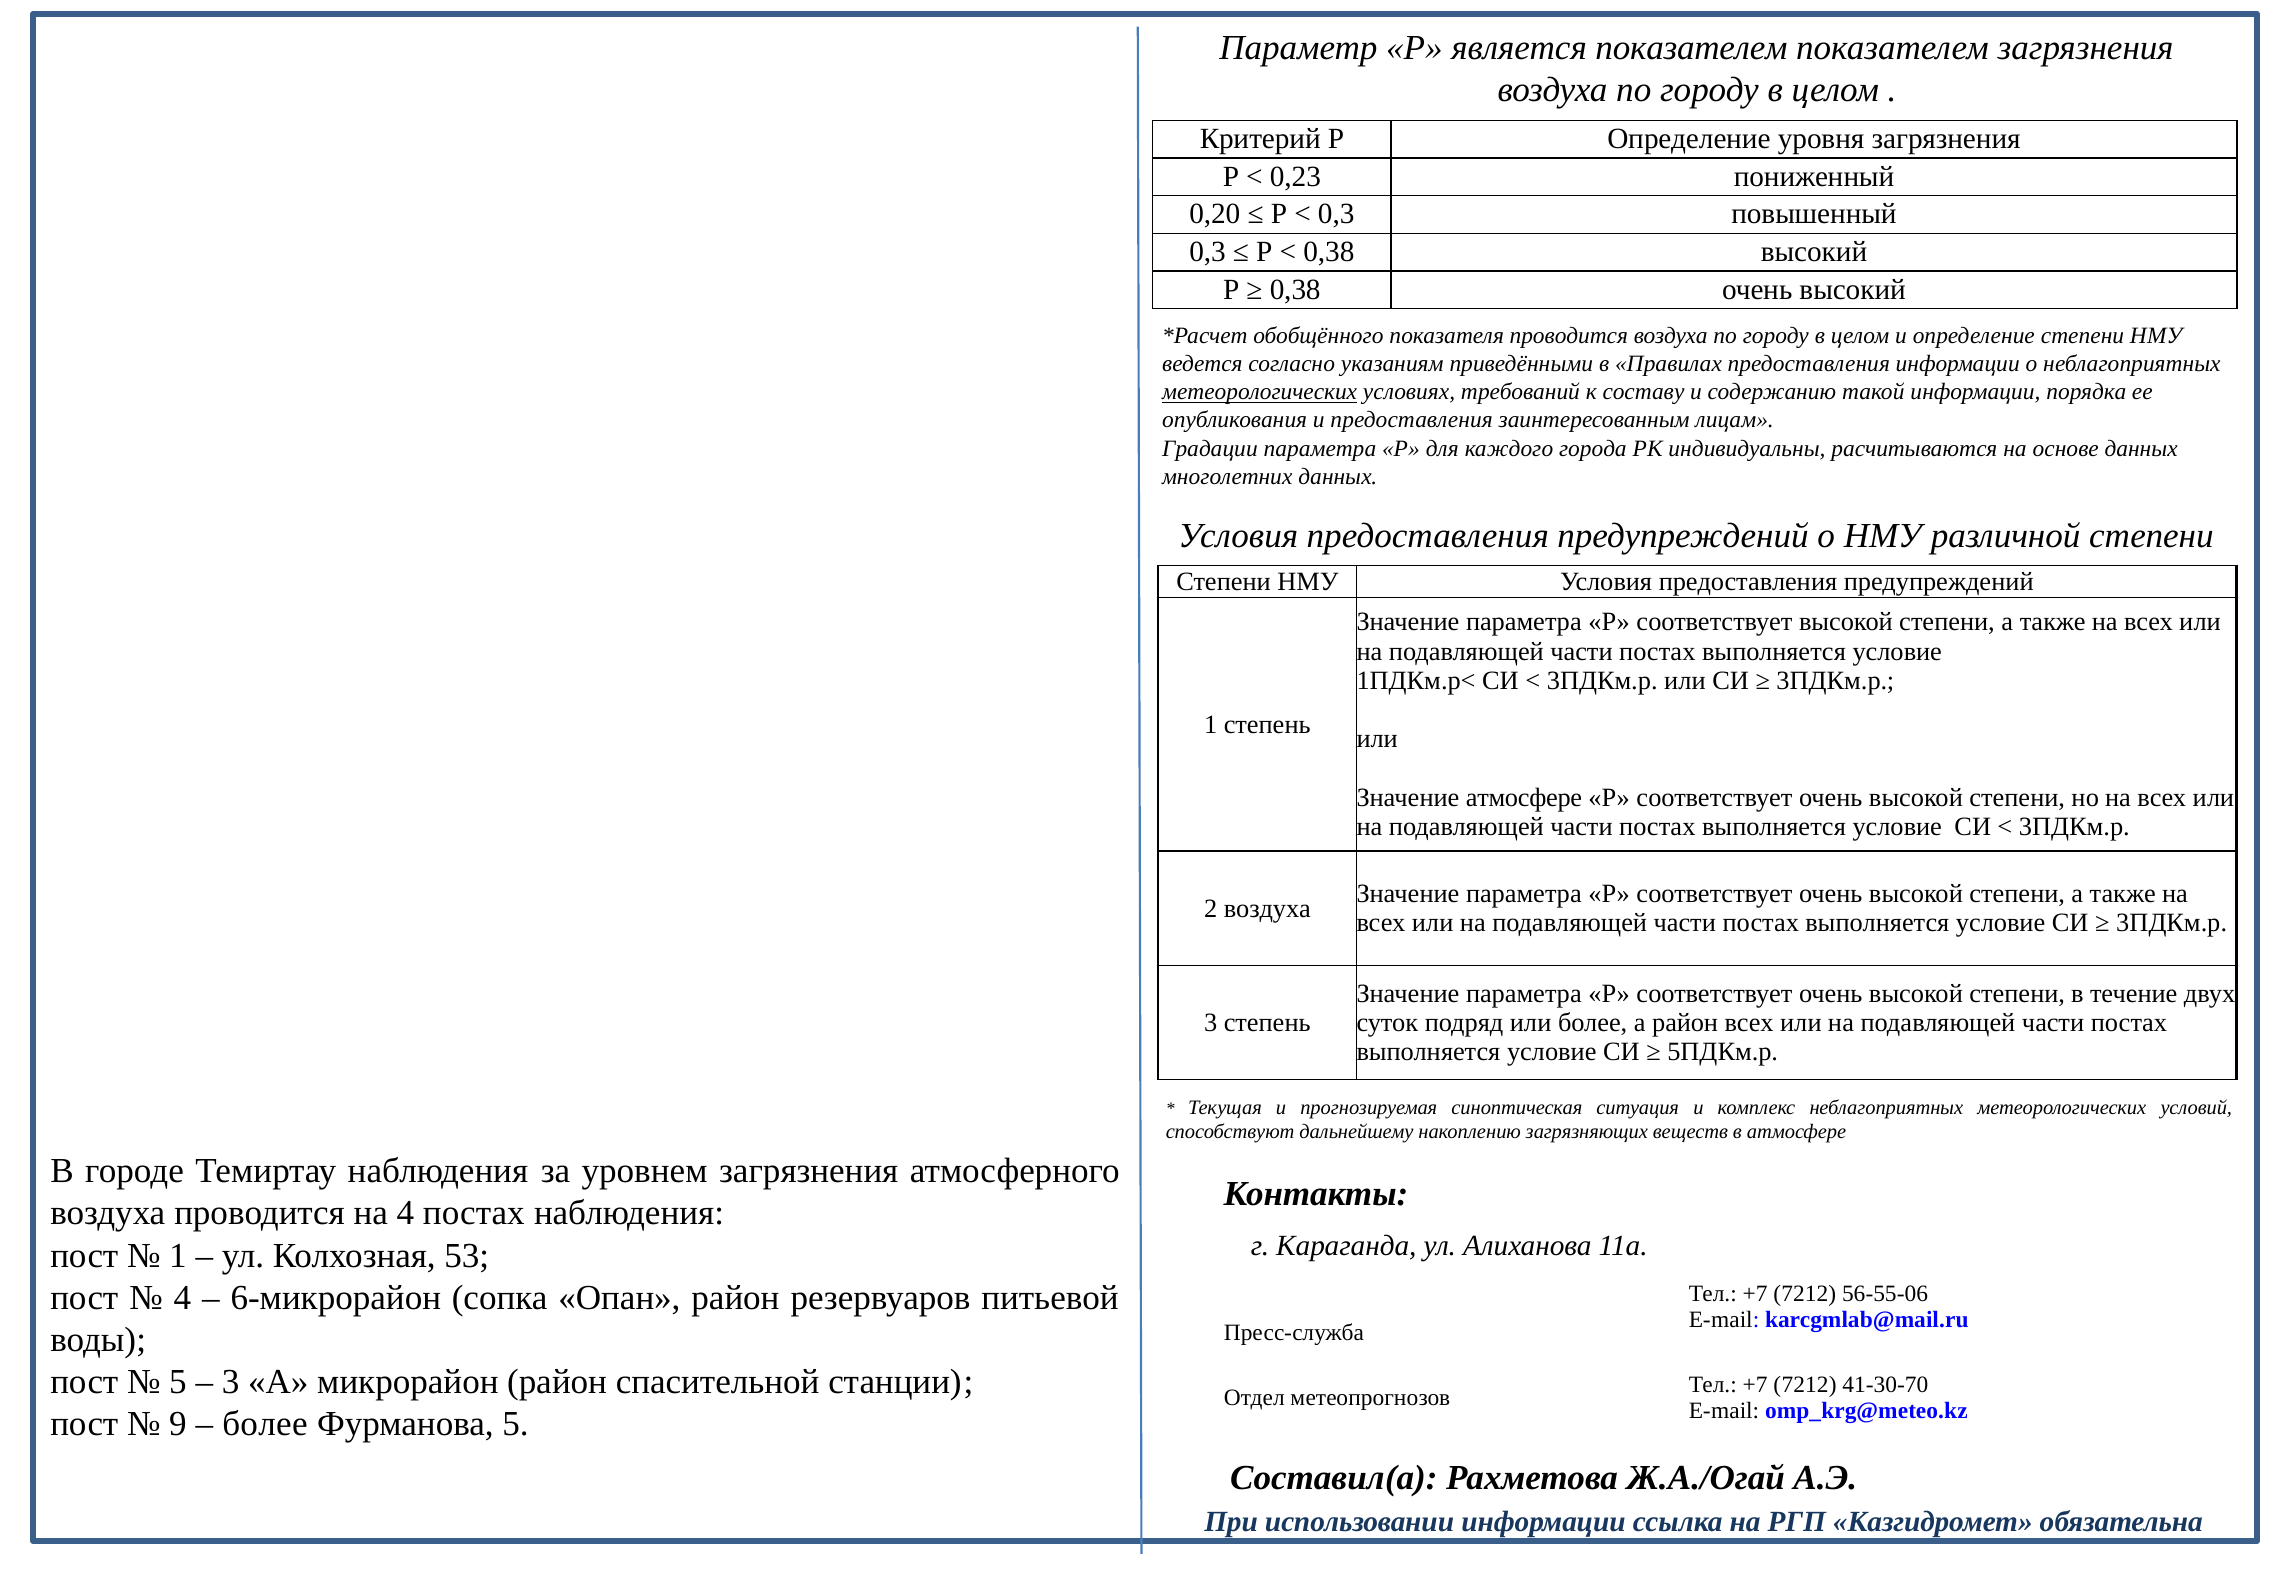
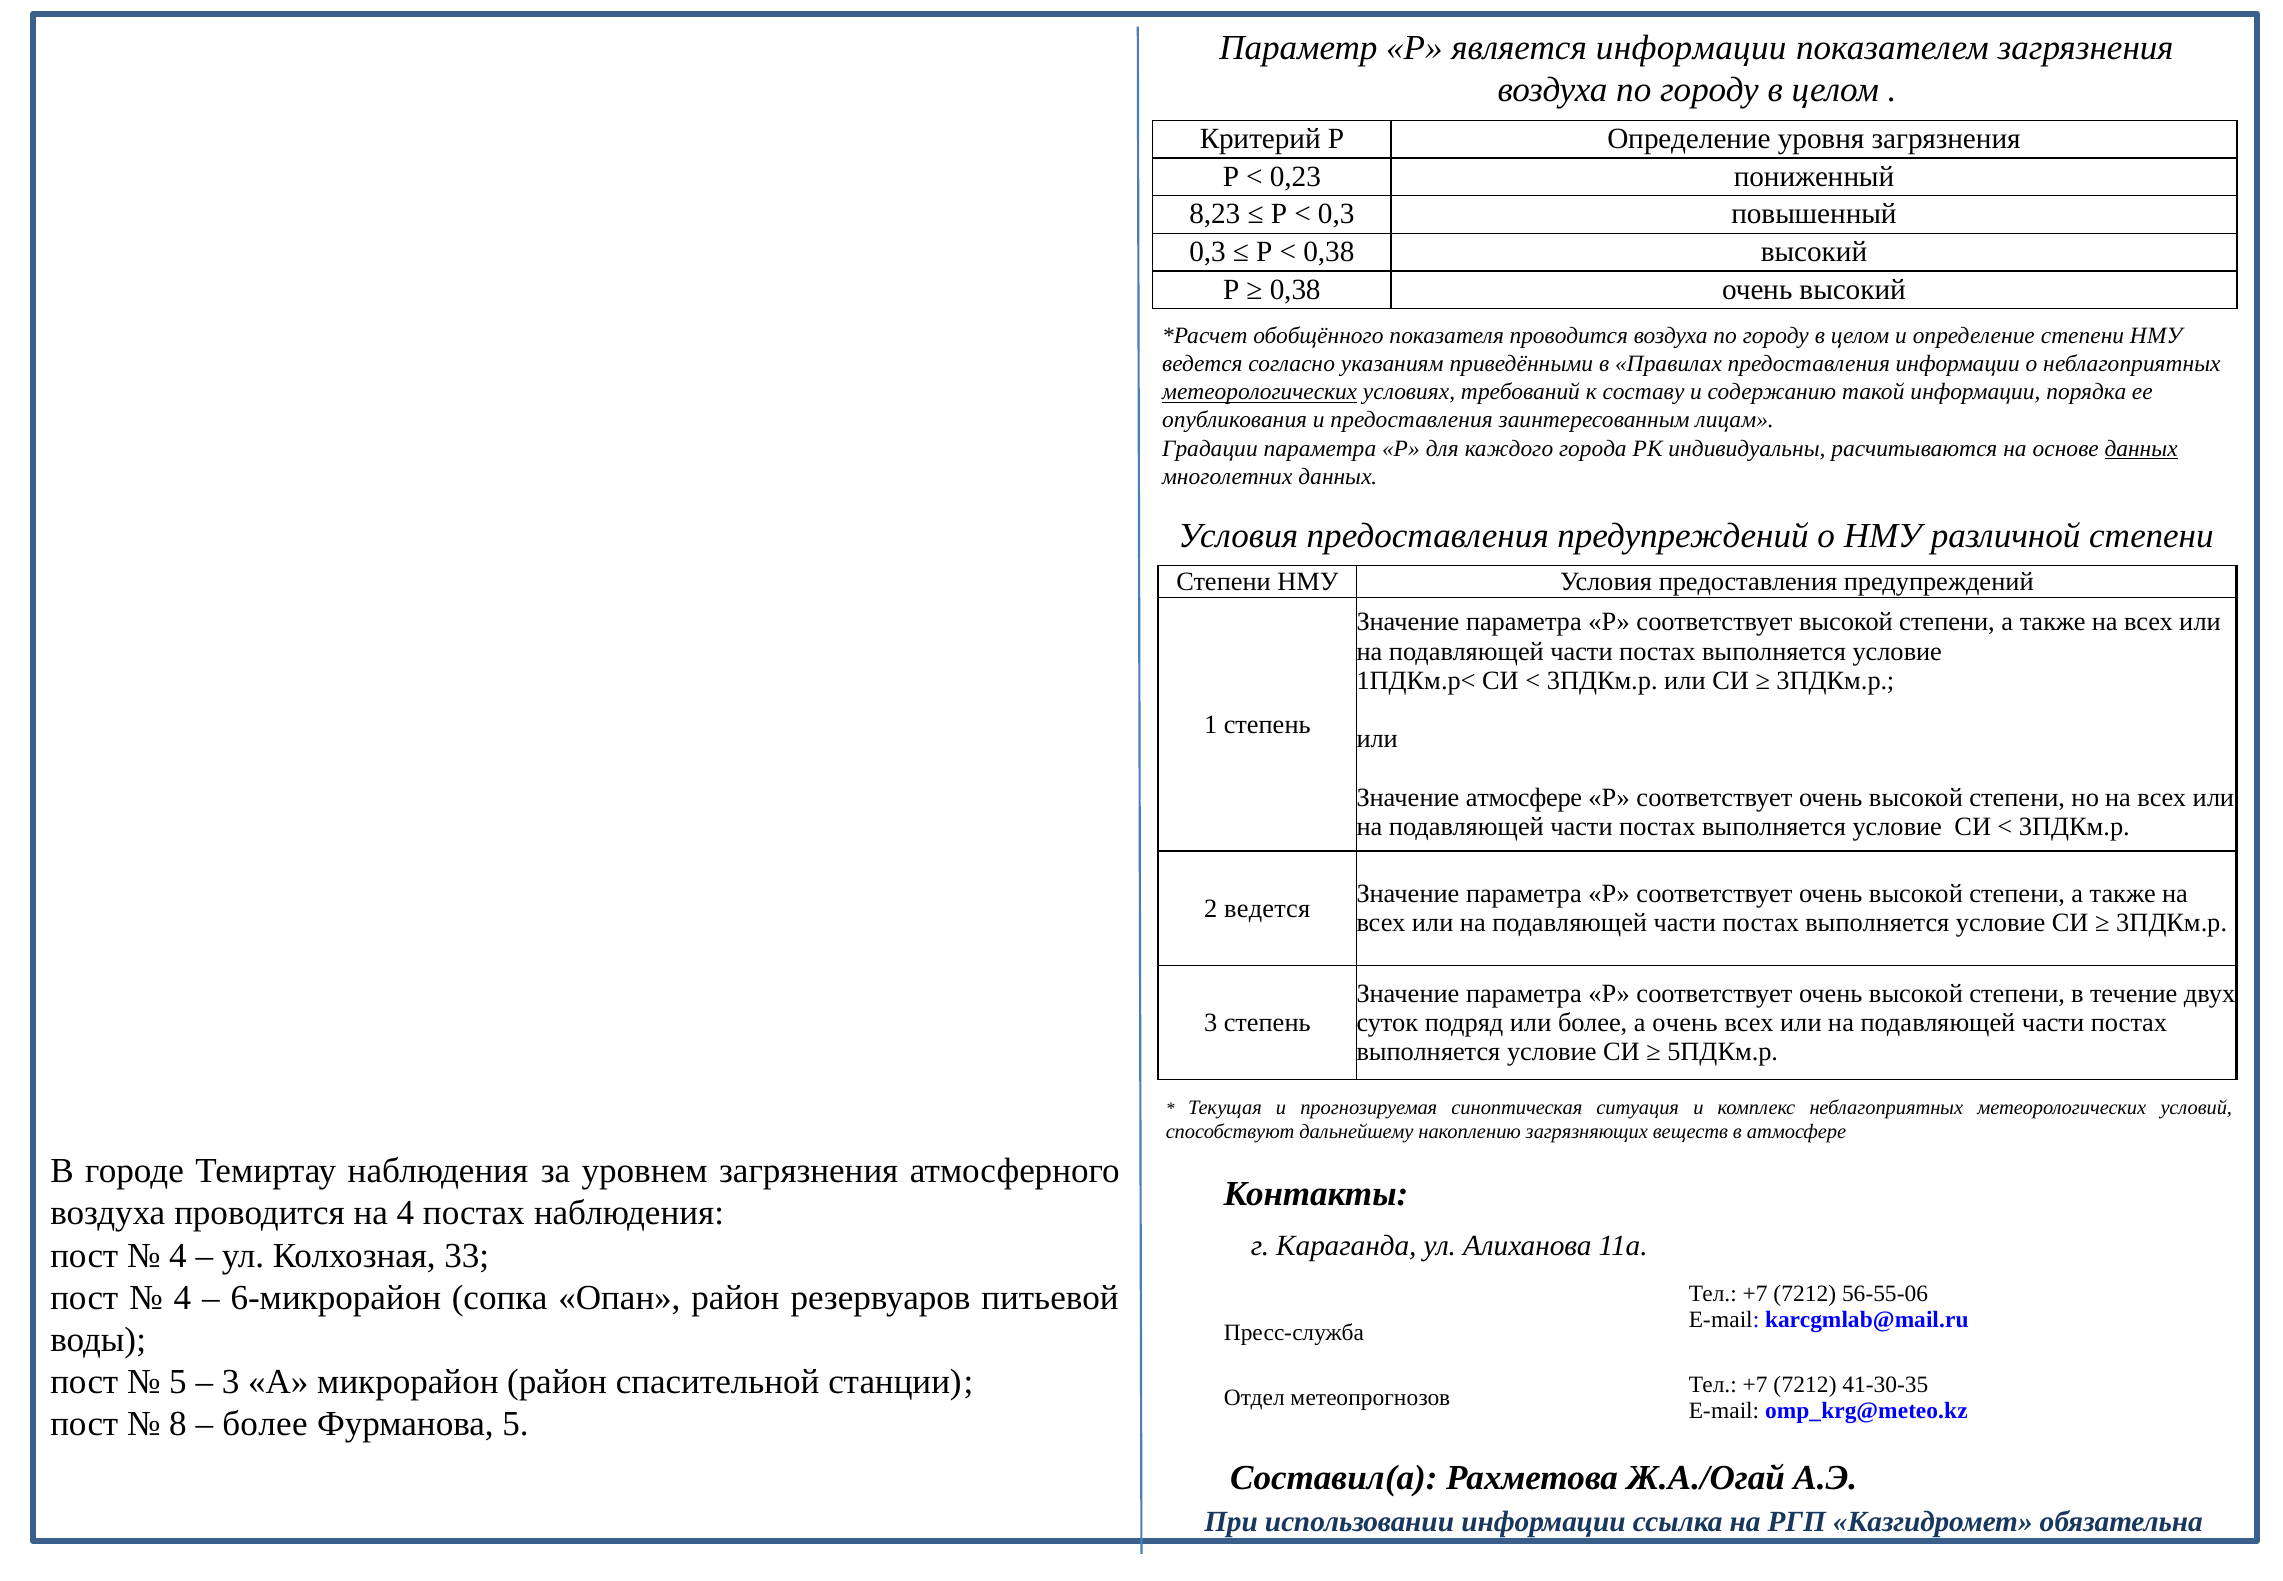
является показателем: показателем -> информации
0,20: 0,20 -> 8,23
данных at (2141, 448) underline: none -> present
2 воздуха: воздуха -> ведется
а район: район -> очень
1 at (178, 1255): 1 -> 4
53: 53 -> 33
41-30-70: 41-30-70 -> 41-30-35
9: 9 -> 8
